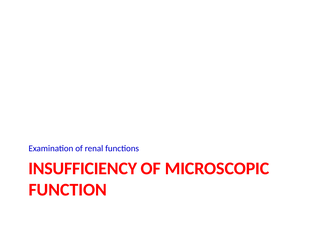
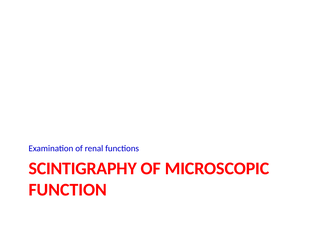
INSUFFICIENCY: INSUFFICIENCY -> SCINTIGRAPHY
